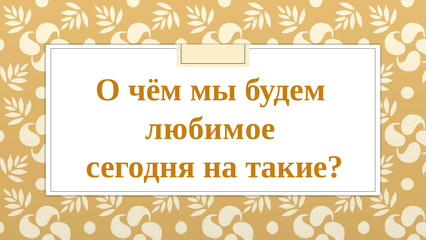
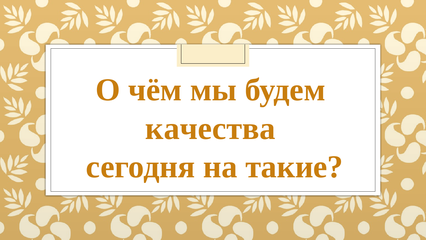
любимое: любимое -> качества
